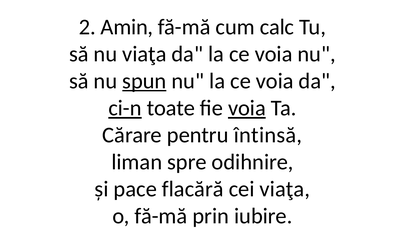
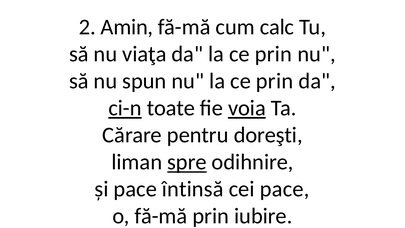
da la ce voia: voia -> prin
spun underline: present -> none
nu la ce voia: voia -> prin
întinsă: întinsă -> doreşti
spre underline: none -> present
flacără: flacără -> întinsă
cei viaţa: viaţa -> pace
